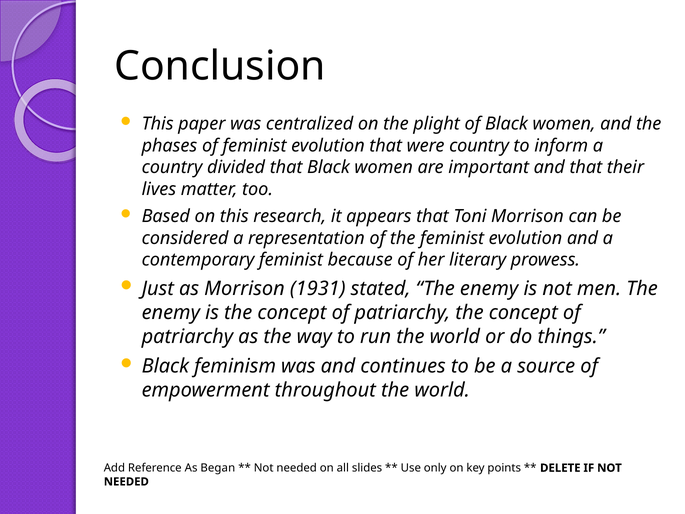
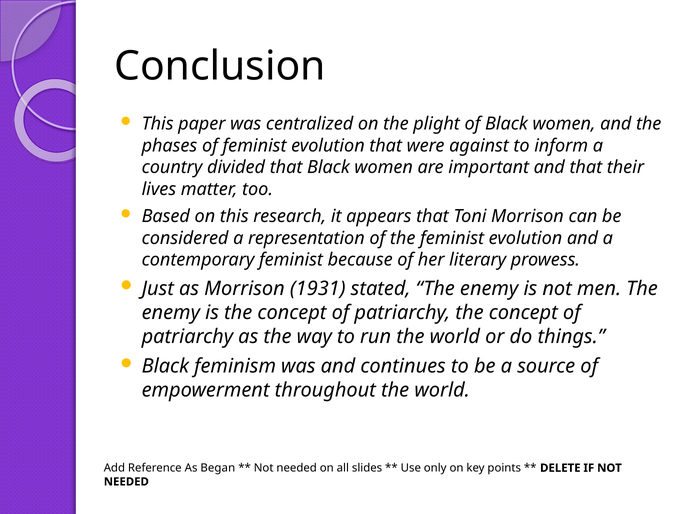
were country: country -> against
